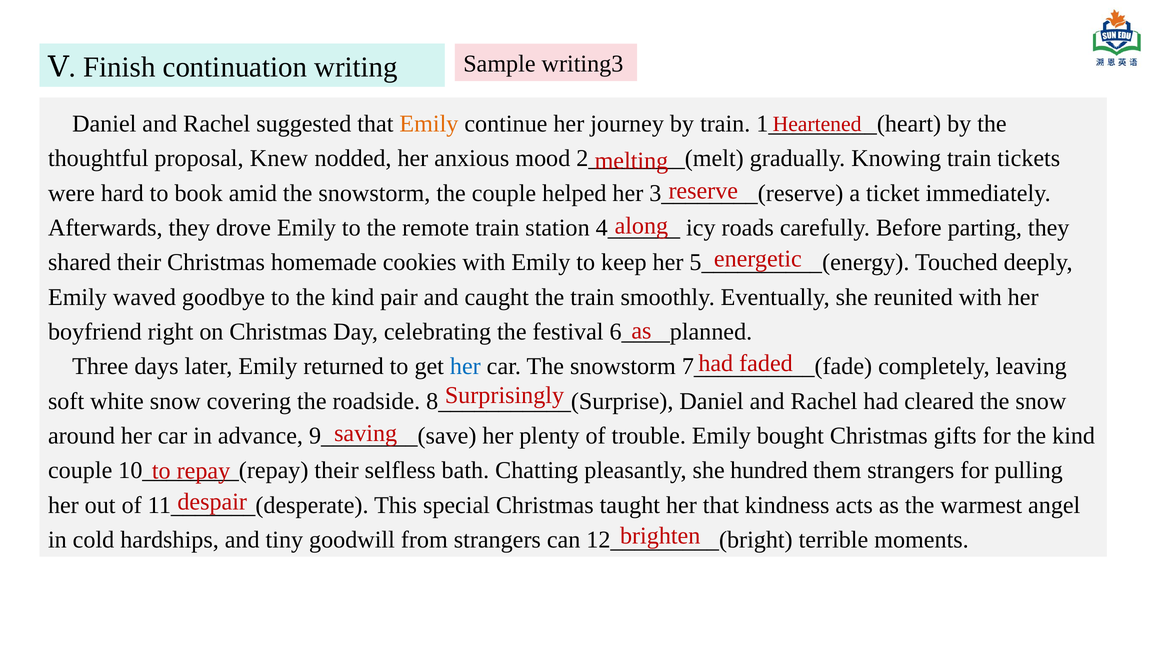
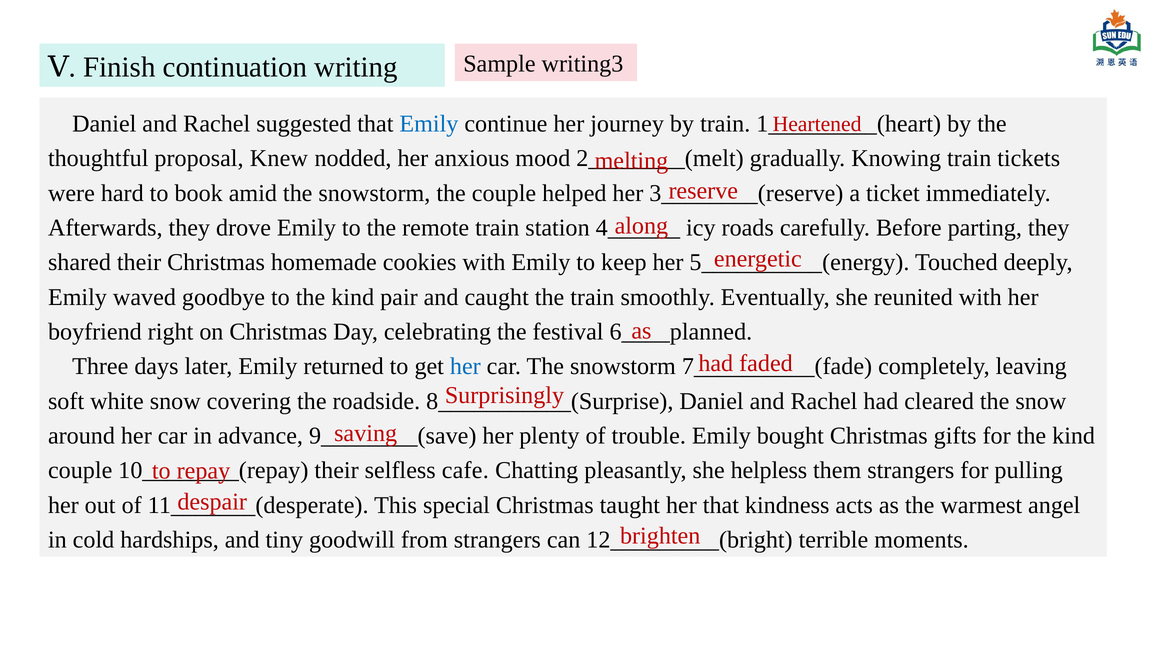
Emily at (429, 124) colour: orange -> blue
bath: bath -> cafe
hundred: hundred -> helpless
